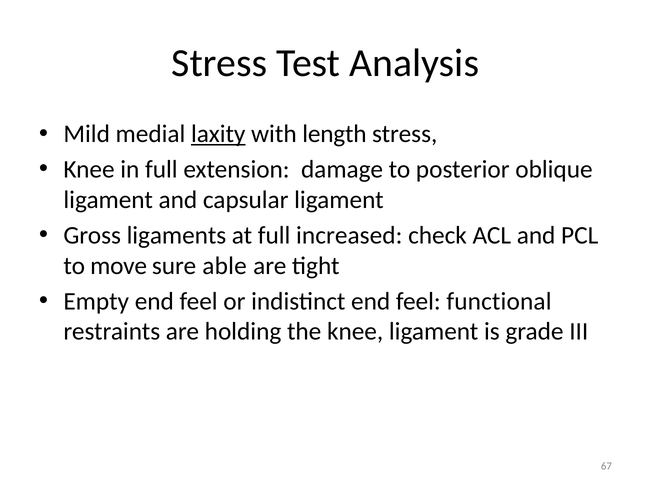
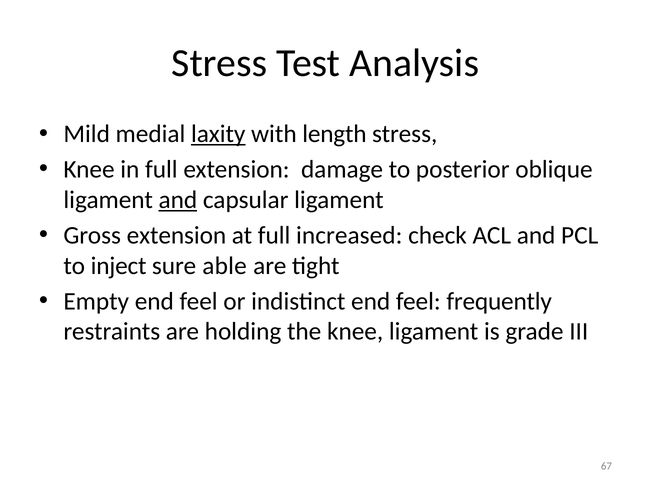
and at (178, 200) underline: none -> present
Gross ligaments: ligaments -> extension
move: move -> inject
functional: functional -> frequently
